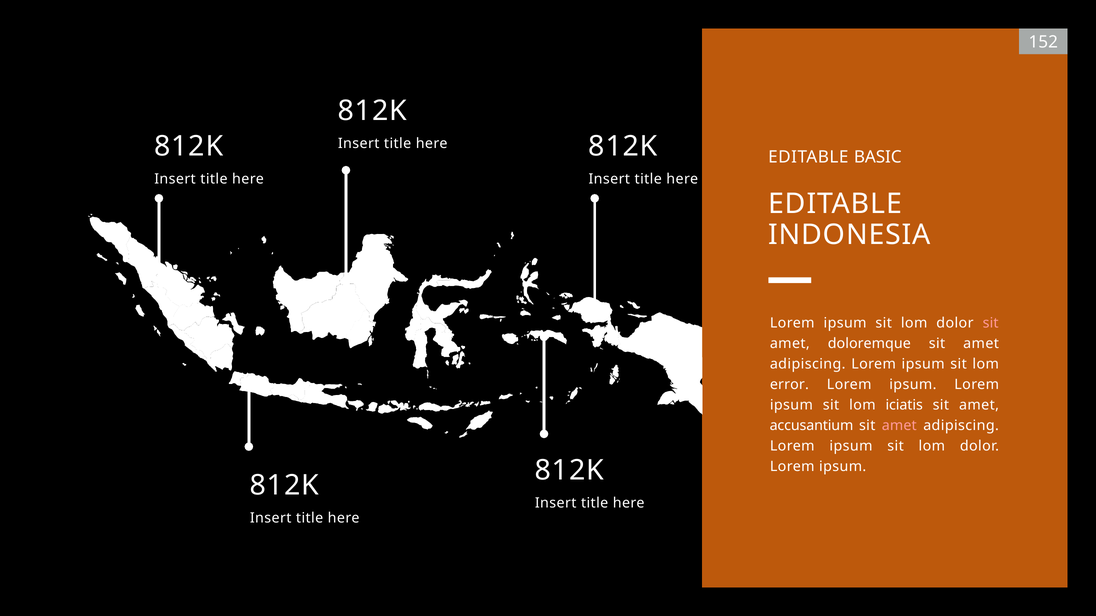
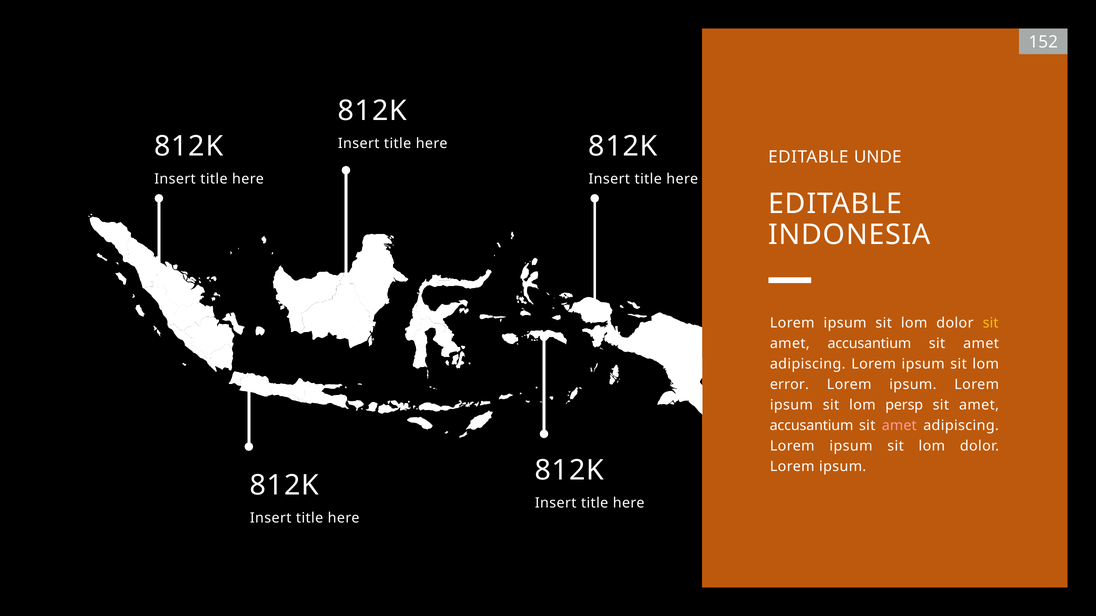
BASIC: BASIC -> UNDE
sit at (991, 323) colour: pink -> yellow
doloremque at (869, 344): doloremque -> accusantium
iciatis: iciatis -> persp
